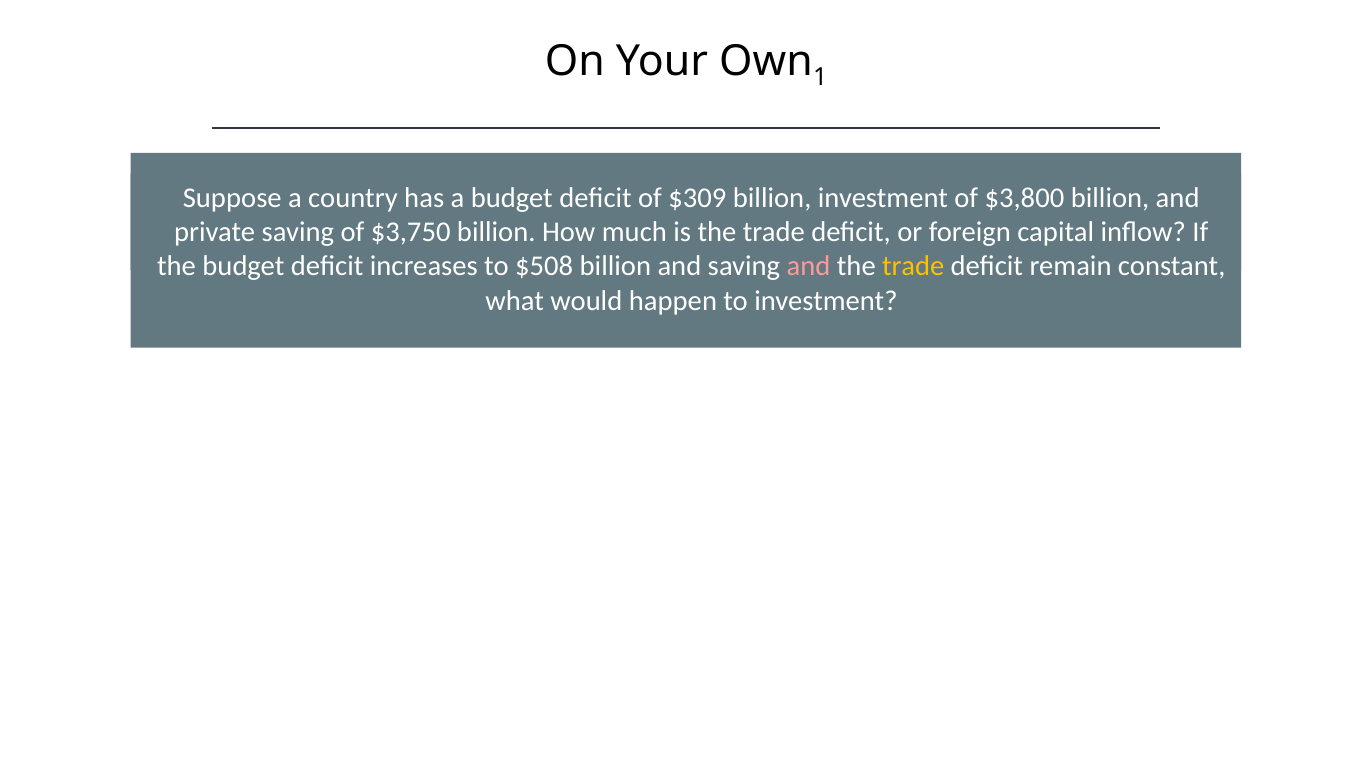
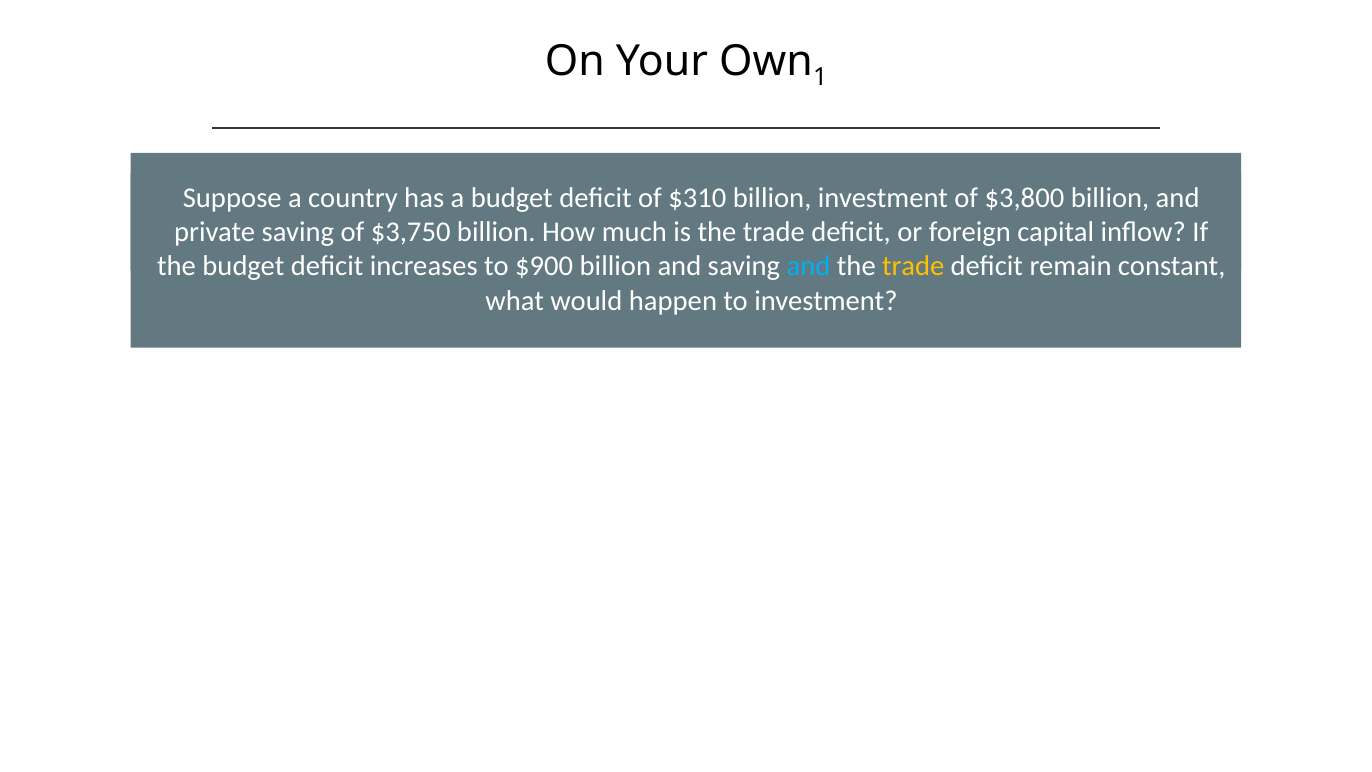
$309: $309 -> $310
$508: $508 -> $900
and at (809, 266) colour: pink -> light blue
